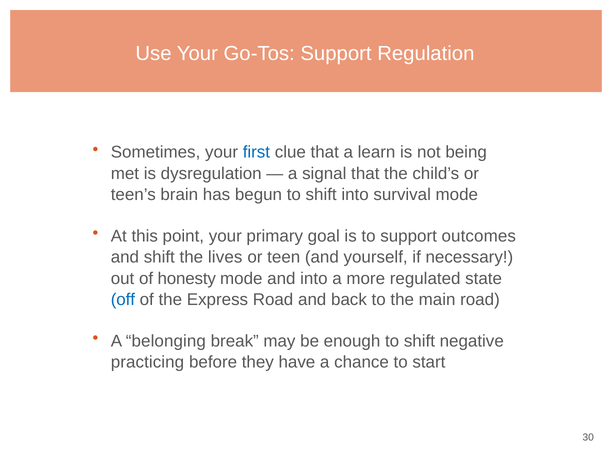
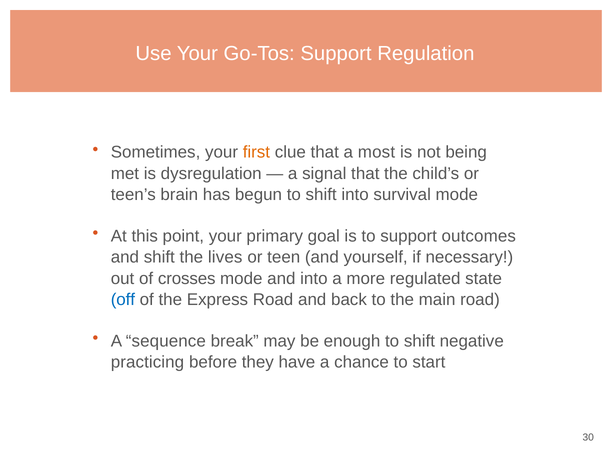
first colour: blue -> orange
learn: learn -> most
honesty: honesty -> crosses
belonging: belonging -> sequence
